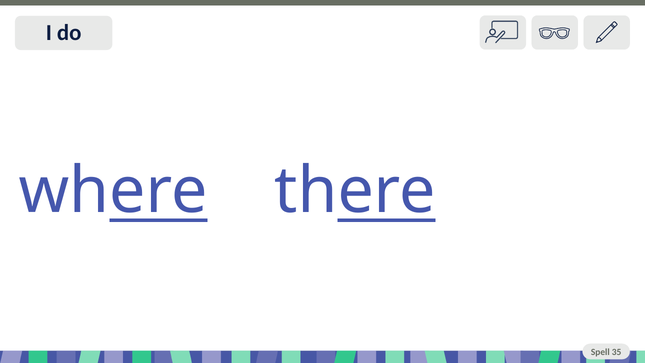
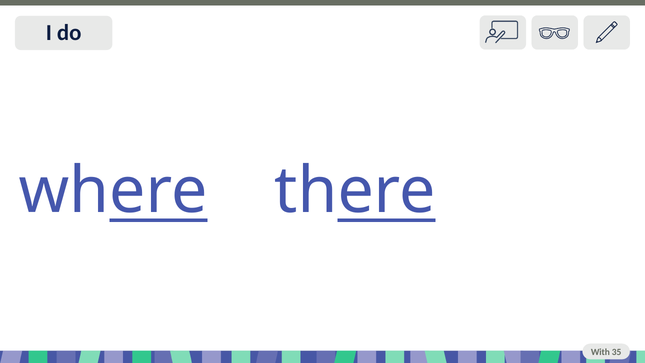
Spell: Spell -> With
